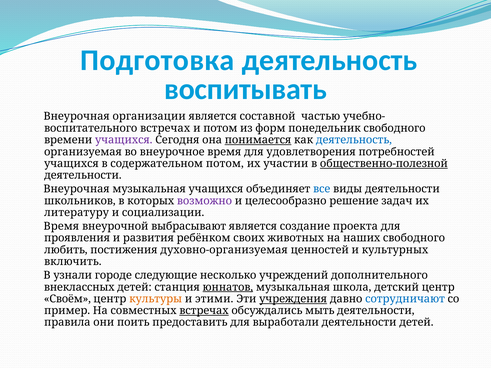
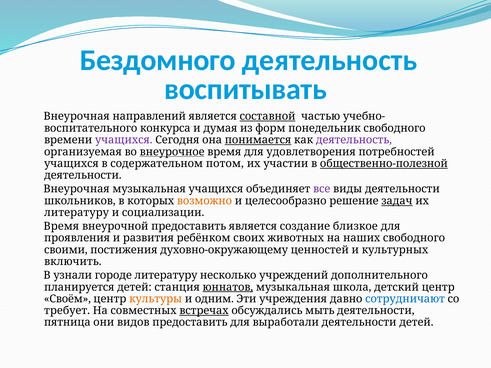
Подготовка: Подготовка -> Бездомного
организации: организации -> направлений
составной underline: none -> present
встречах at (165, 128): встречах -> конкурса
и потом: потом -> думая
деятельность at (354, 140) colour: blue -> purple
внеурочное underline: none -> present
все colour: blue -> purple
возможно colour: purple -> orange
задач underline: none -> present
внеурочной выбрасывают: выбрасывают -> предоставить
проекта: проекта -> близкое
любить: любить -> своими
духовно-организуемая: духовно-организуемая -> духовно-окружающему
городе следующие: следующие -> литературу
внеклассных: внеклассных -> планируется
этими: этими -> одним
учреждения underline: present -> none
пример: пример -> требует
правила: правила -> пятница
поить: поить -> видов
